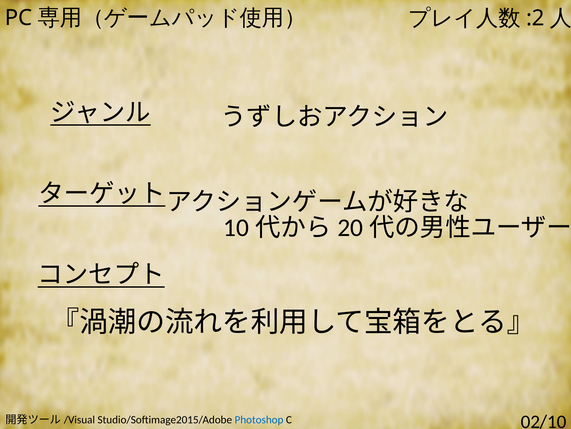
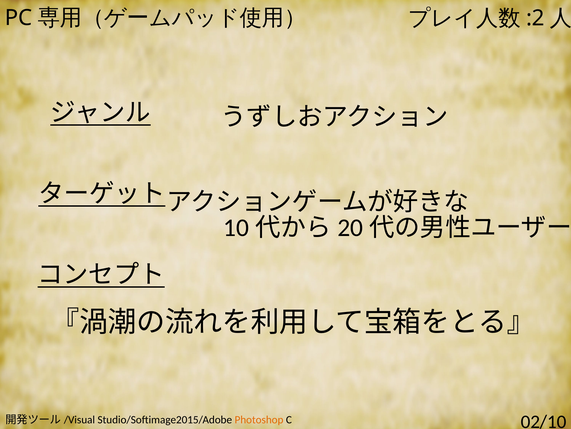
Photoshop colour: blue -> orange
